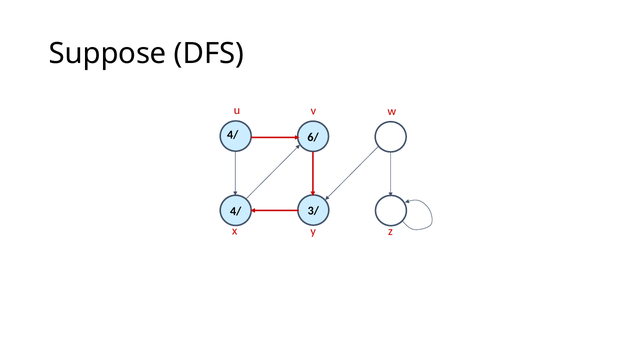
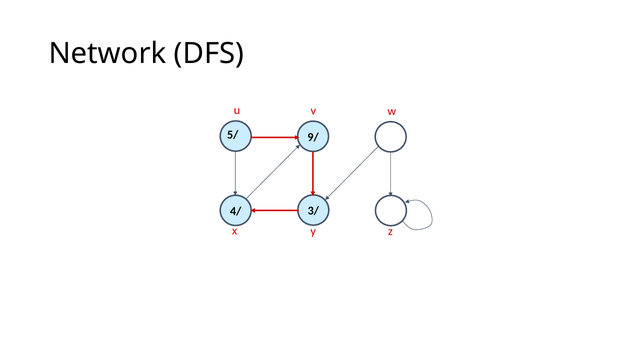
Suppose: Suppose -> Network
4/ at (233, 134): 4/ -> 5/
6/: 6/ -> 9/
